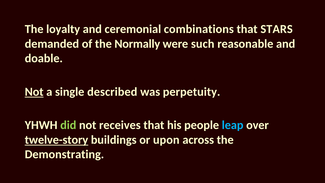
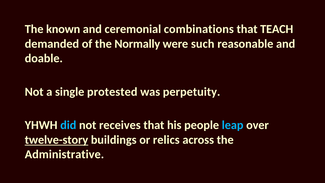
loyalty: loyalty -> known
STARS: STARS -> TEACH
Not at (34, 92) underline: present -> none
described: described -> protested
did colour: light green -> light blue
upon: upon -> relics
Demonstrating: Demonstrating -> Administrative
